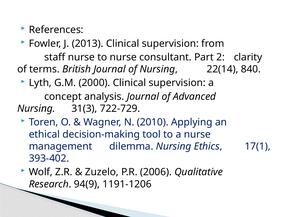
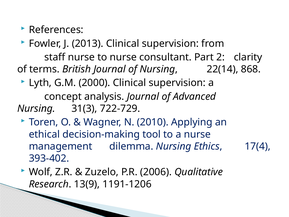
840: 840 -> 868
17(1: 17(1 -> 17(4
94(9: 94(9 -> 13(9
